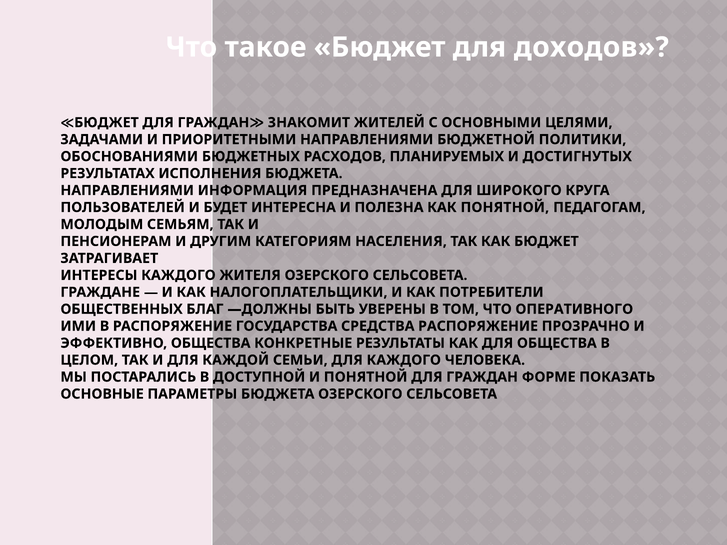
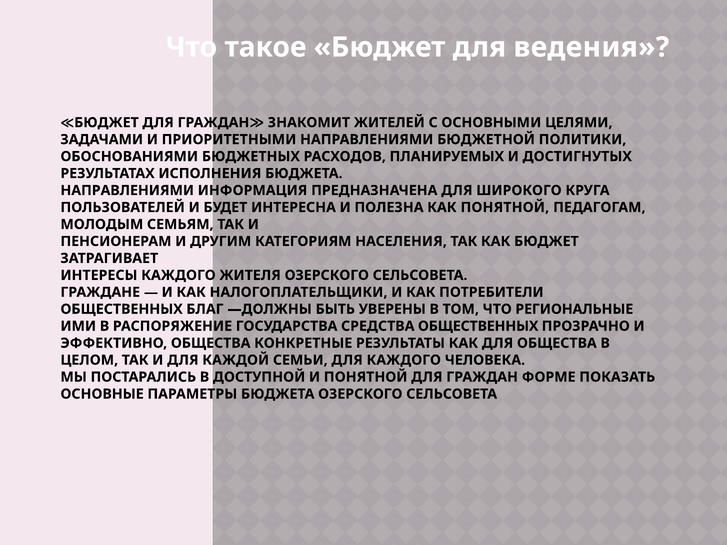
доходов: доходов -> ведения
ОПЕРАТИВНОГО: ОПЕРАТИВНОГО -> РЕГИОНАЛЬНЫЕ
СРЕДСТВА РАСПОРЯЖЕНИЕ: РАСПОРЯЖЕНИЕ -> ОБЩЕСТВЕННЫХ
